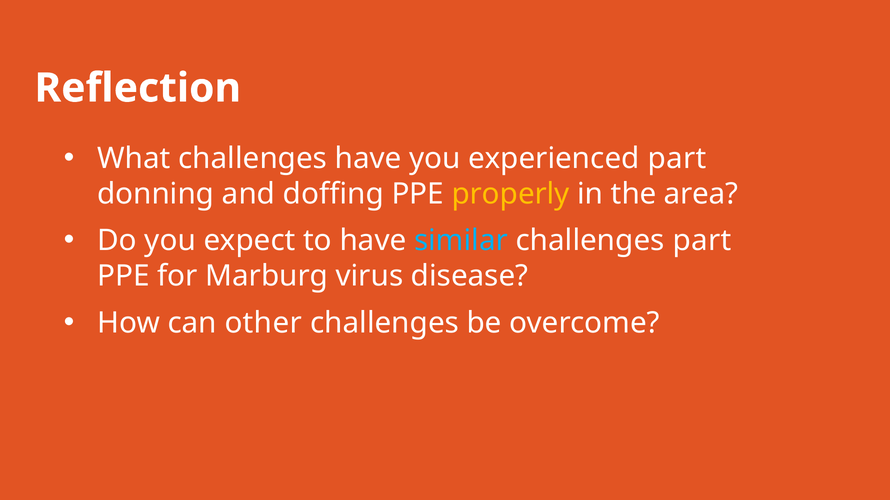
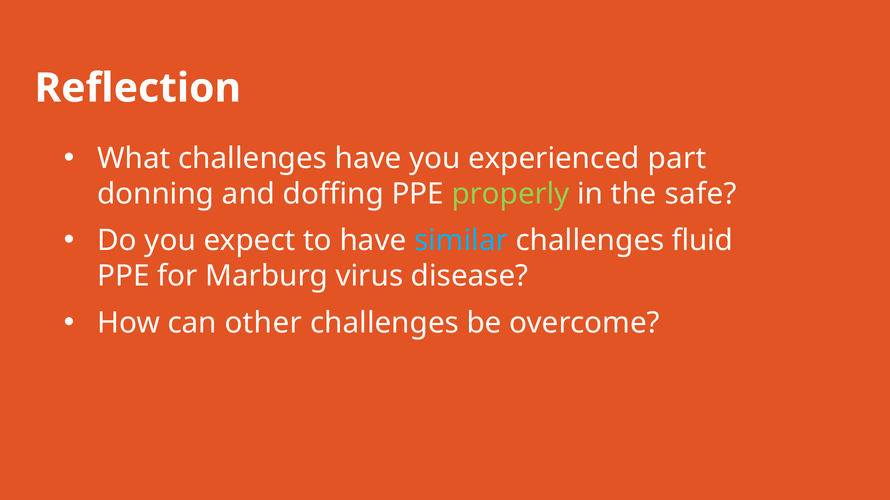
properly colour: yellow -> light green
area: area -> safe
challenges part: part -> fluid
